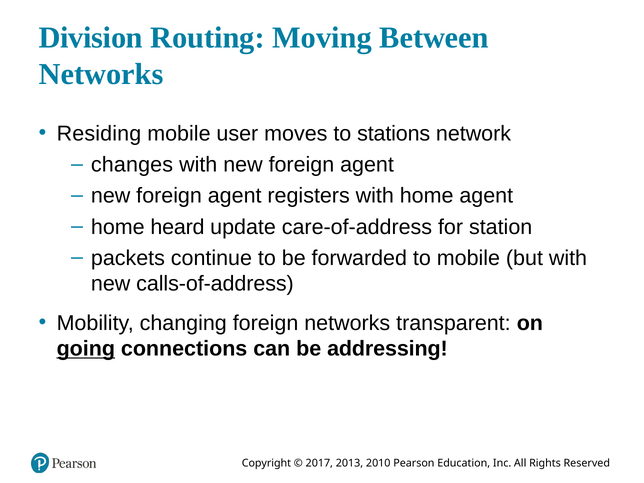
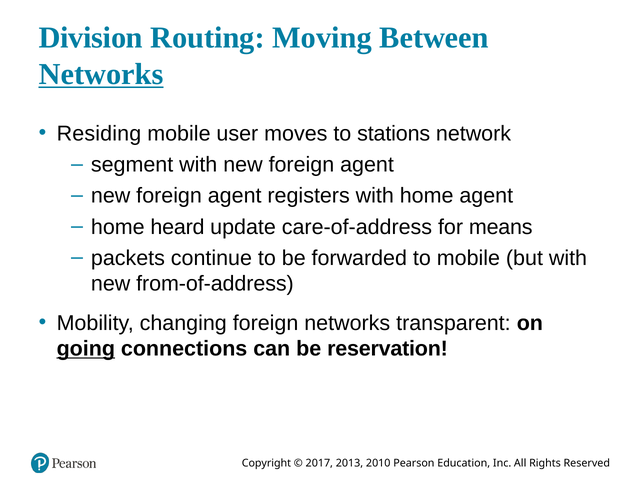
Networks at (101, 74) underline: none -> present
changes: changes -> segment
station: station -> means
calls-of-address: calls-of-address -> from-of-address
addressing: addressing -> reservation
